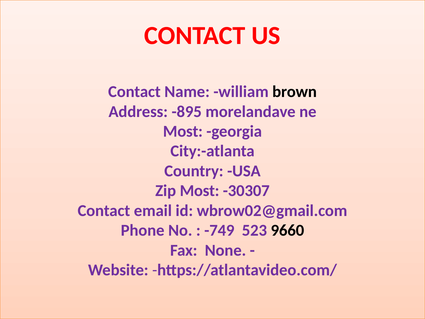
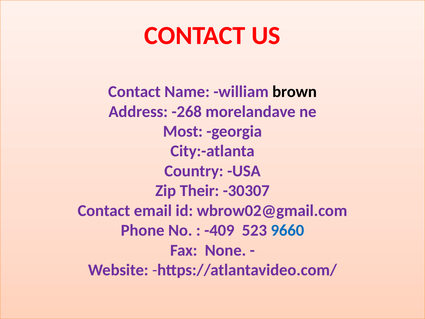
-895: -895 -> -268
Zip Most: Most -> Their
-749: -749 -> -409
9660 colour: black -> blue
